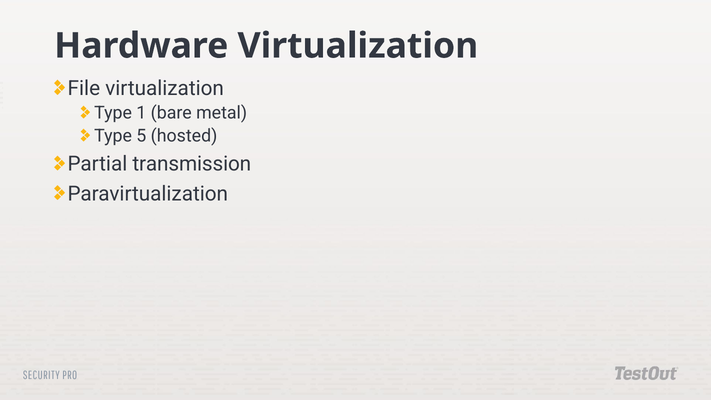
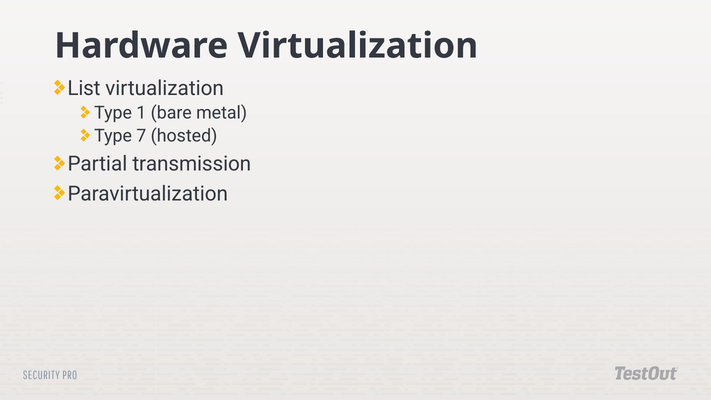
File: File -> List
5: 5 -> 7
